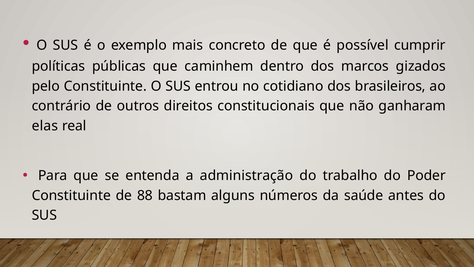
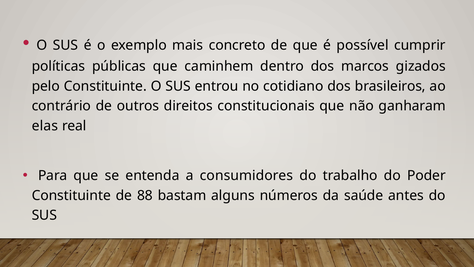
administração: administração -> consumidores
